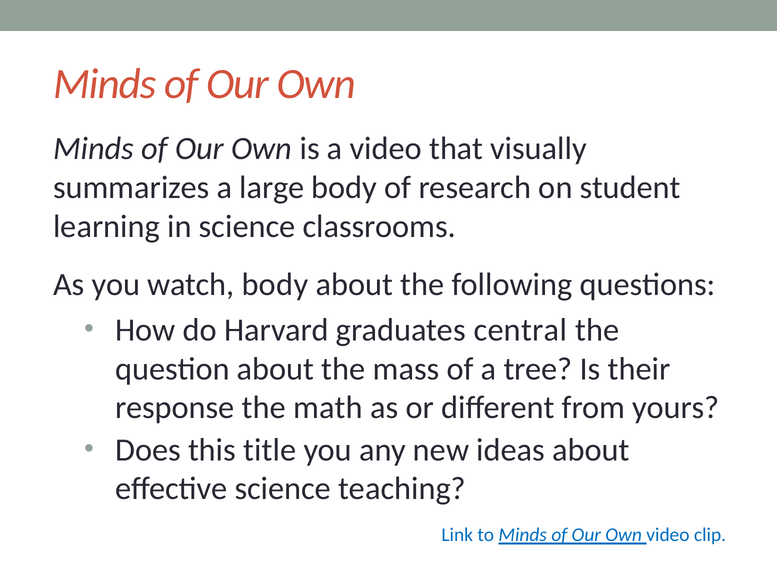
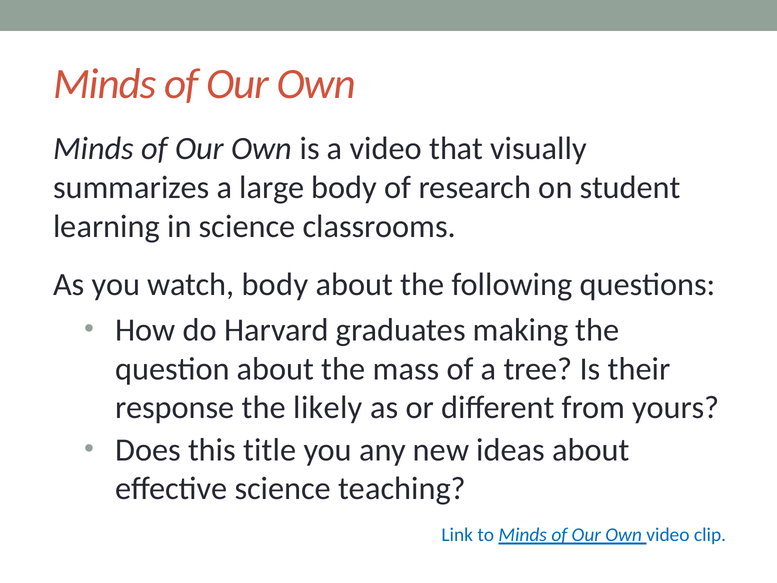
central: central -> making
math: math -> likely
